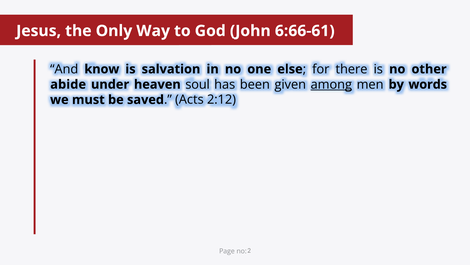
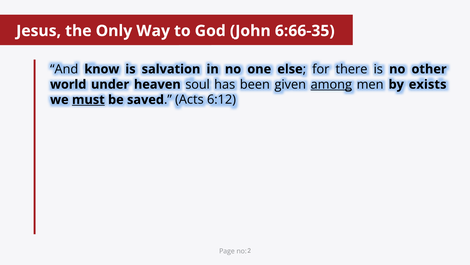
6:66-61: 6:66-61 -> 6:66-35
abide: abide -> world
words: words -> exists
must underline: none -> present
2:12: 2:12 -> 6:12
